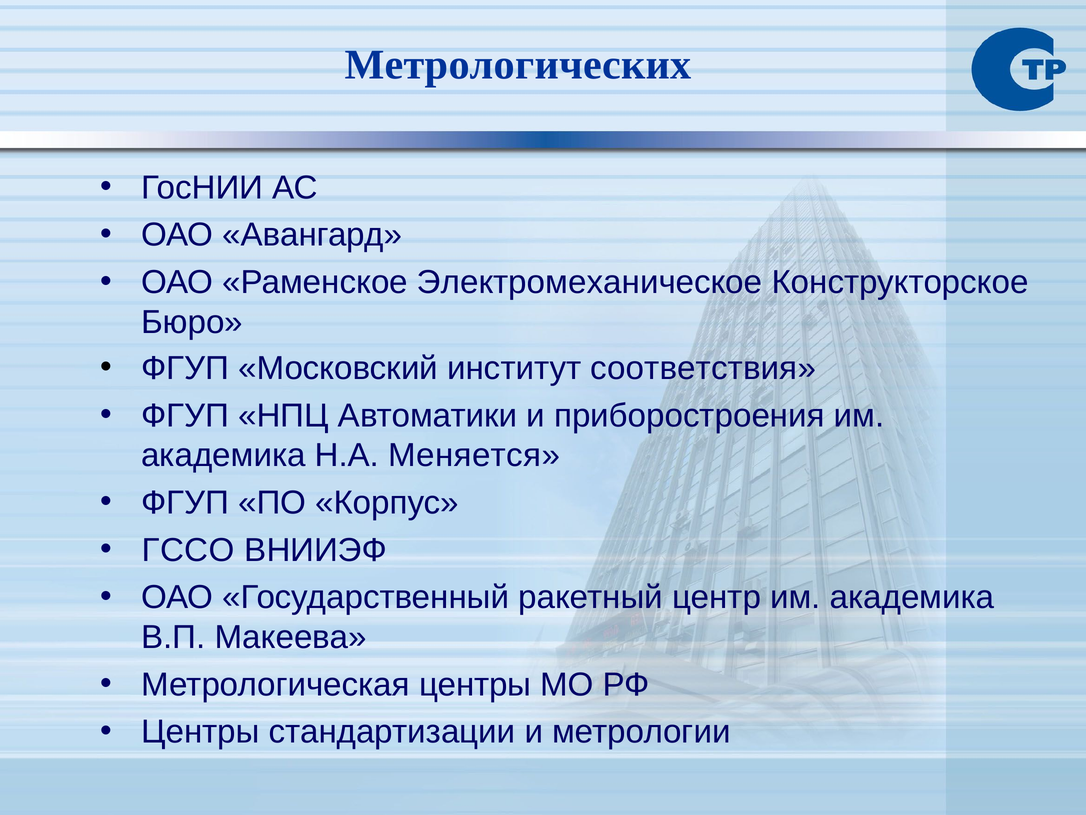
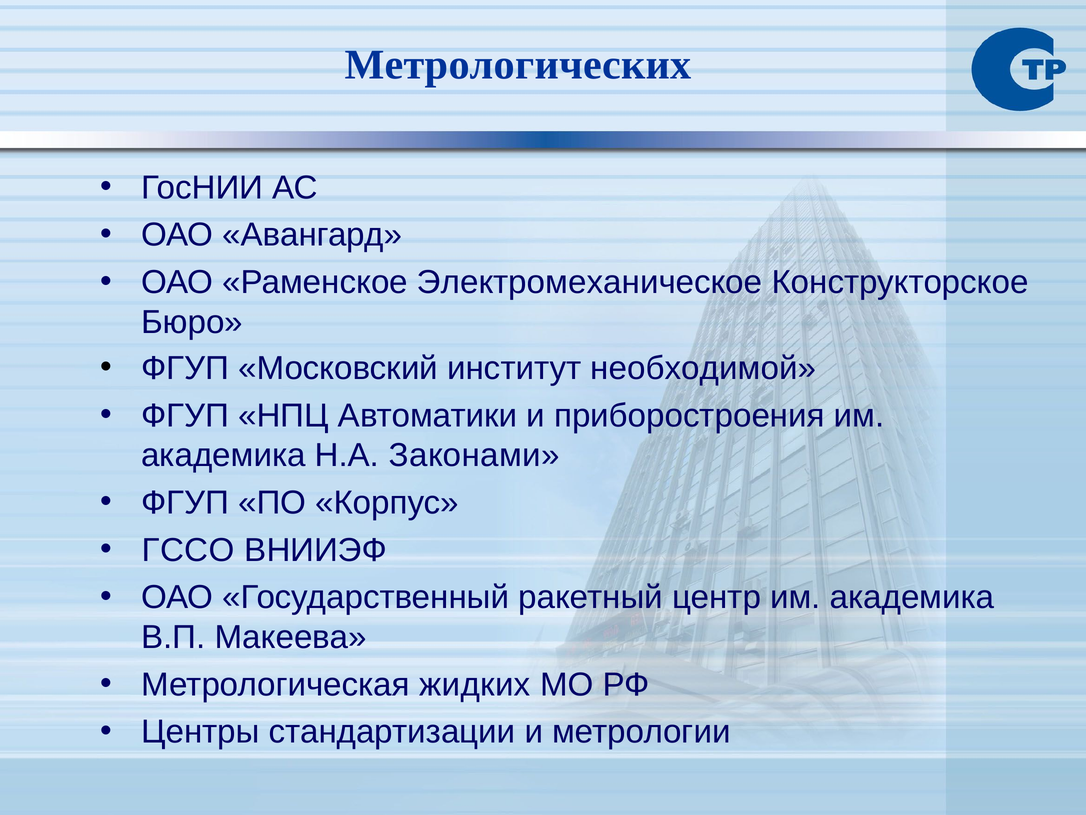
соответствия: соответствия -> необходимой
Меняется: Меняется -> Законами
Метрологическая центры: центры -> жидких
